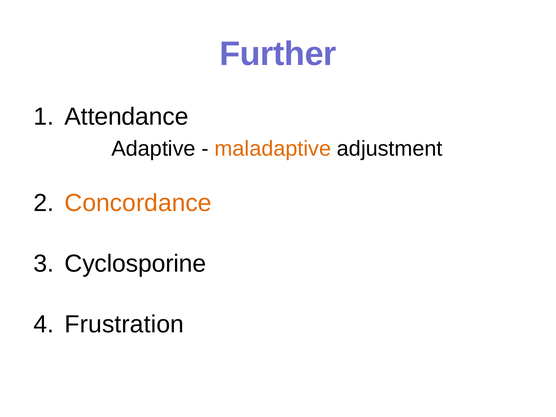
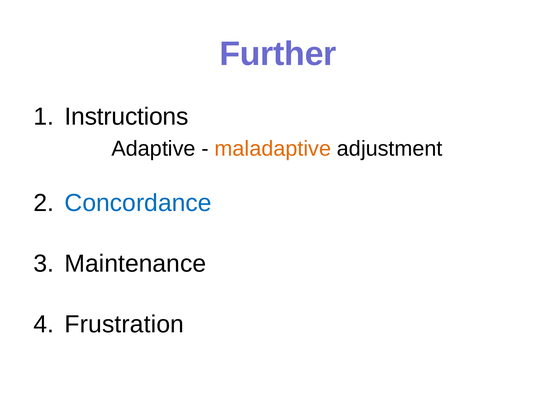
Attendance: Attendance -> Instructions
Concordance colour: orange -> blue
Cyclosporine: Cyclosporine -> Maintenance
